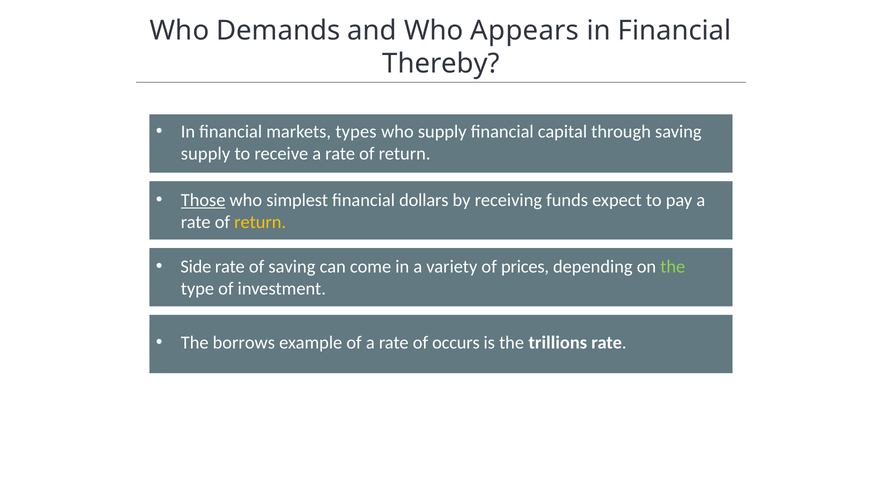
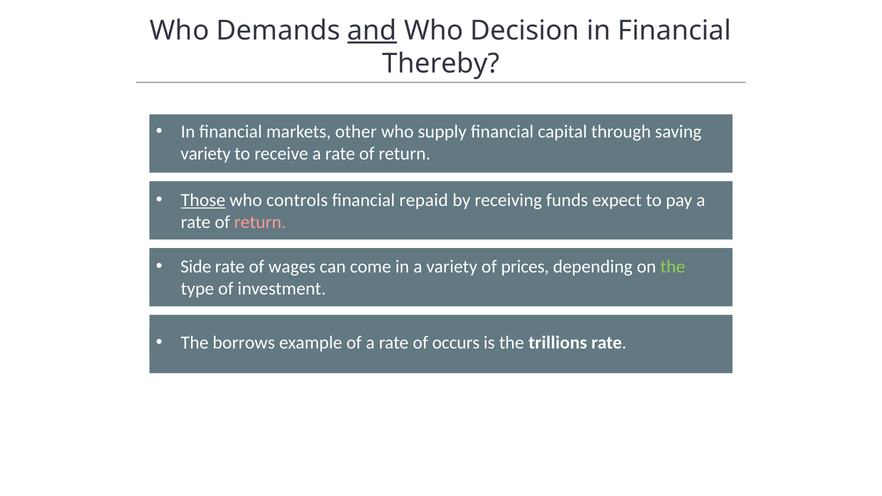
and underline: none -> present
Appears: Appears -> Decision
types: types -> other
supply at (206, 154): supply -> variety
simplest: simplest -> controls
dollars: dollars -> repaid
return at (260, 222) colour: yellow -> pink
of saving: saving -> wages
